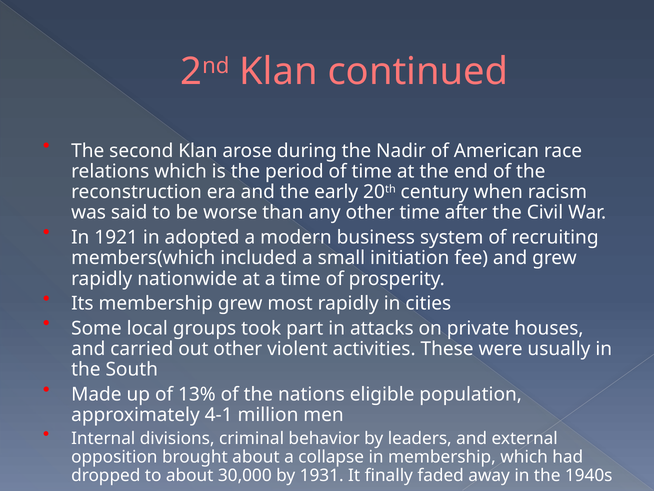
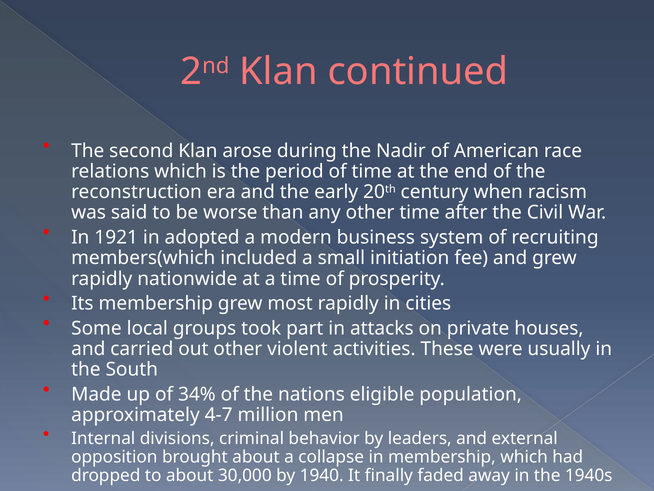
13%: 13% -> 34%
4-1: 4-1 -> 4-7
1931: 1931 -> 1940
